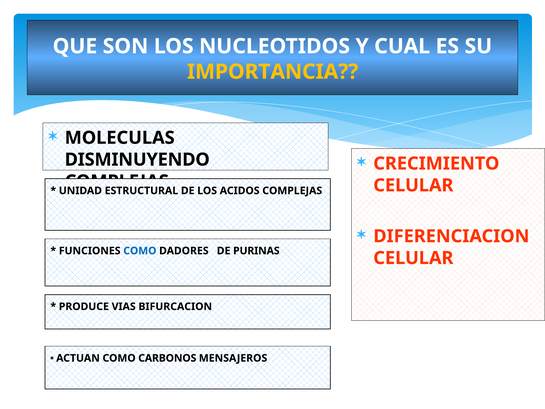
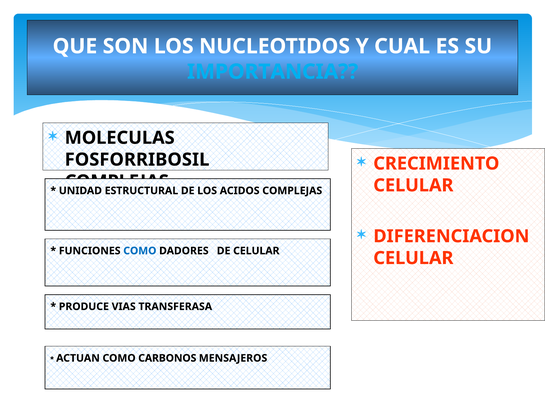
IMPORTANCIA colour: yellow -> light blue
DISMINUYENDO: DISMINUYENDO -> FOSFORRIBOSIL
DE PURINAS: PURINAS -> CELULAR
BIFURCACION: BIFURCACION -> TRANSFERASA
